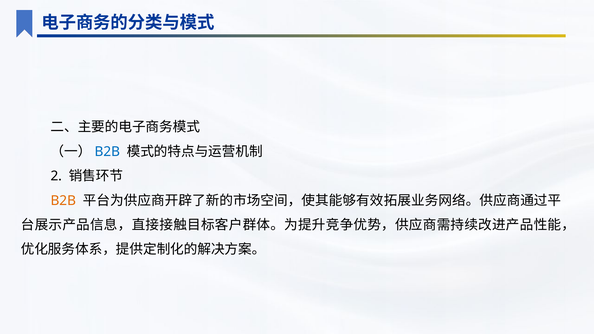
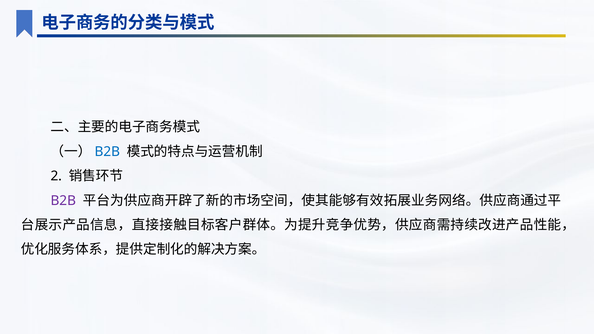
B2B at (63, 201) colour: orange -> purple
